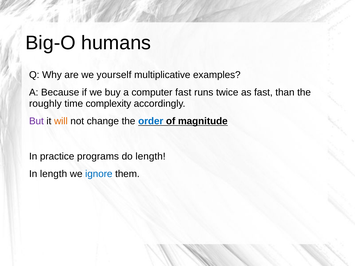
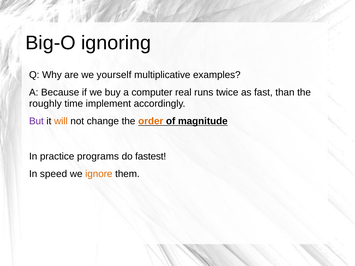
humans: humans -> ignoring
computer fast: fast -> real
complexity: complexity -> implement
order colour: blue -> orange
do length: length -> fastest
In length: length -> speed
ignore colour: blue -> orange
